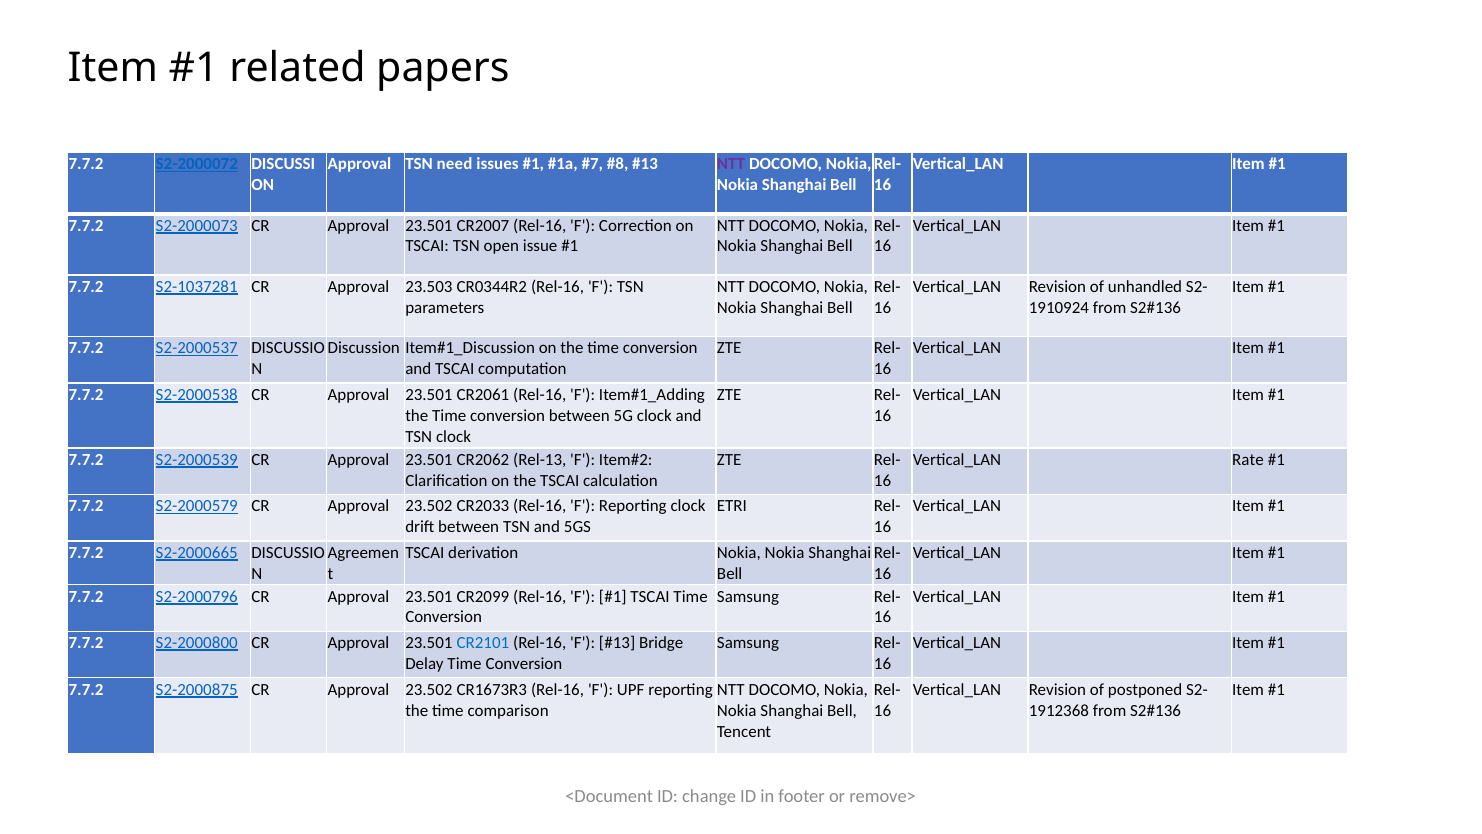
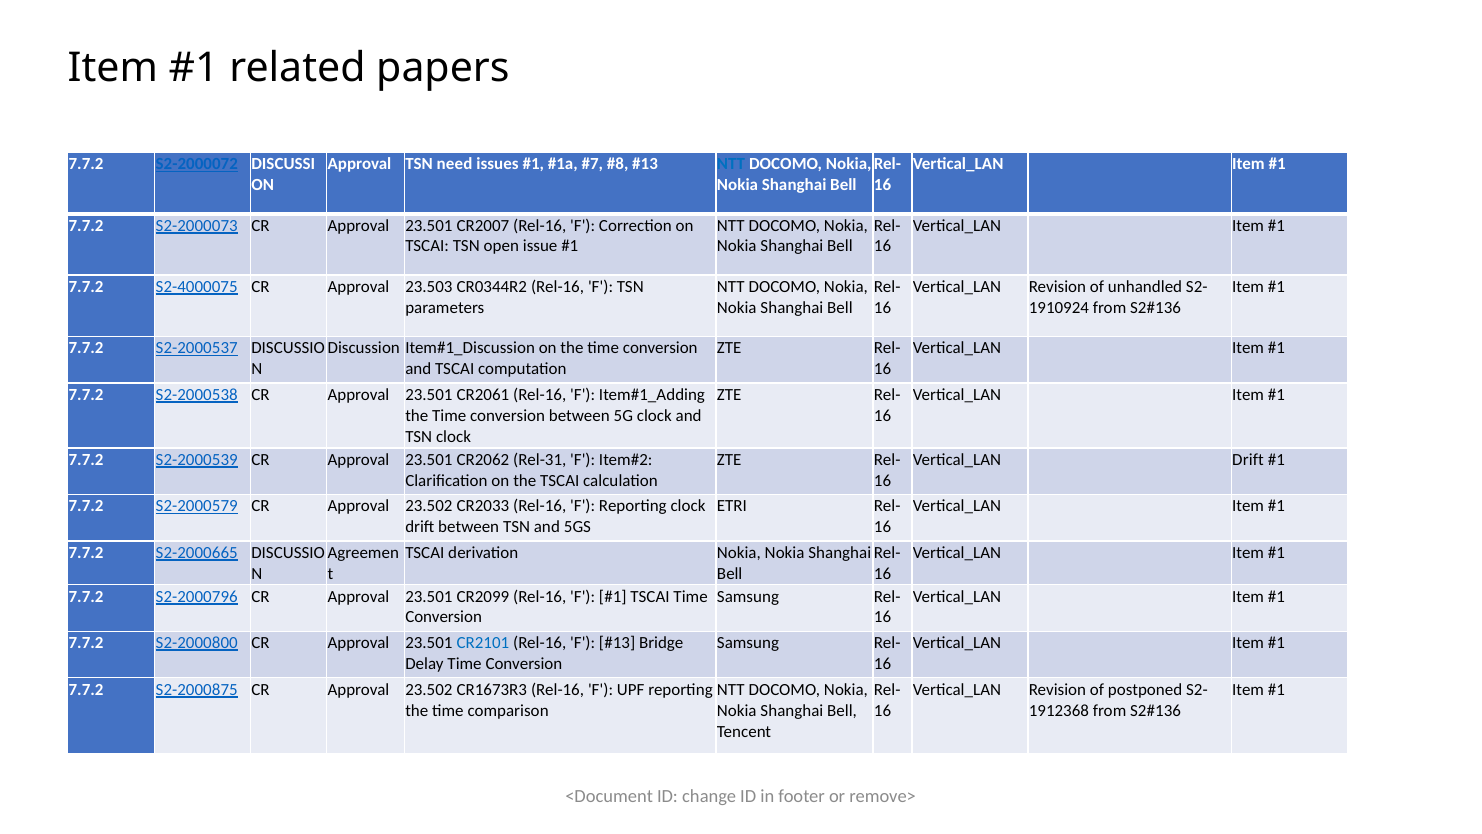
NTT at (731, 164) colour: purple -> blue
S2-1037281: S2-1037281 -> S2-4000075
Rel-13: Rel-13 -> Rel-31
Rate at (1248, 459): Rate -> Drift
